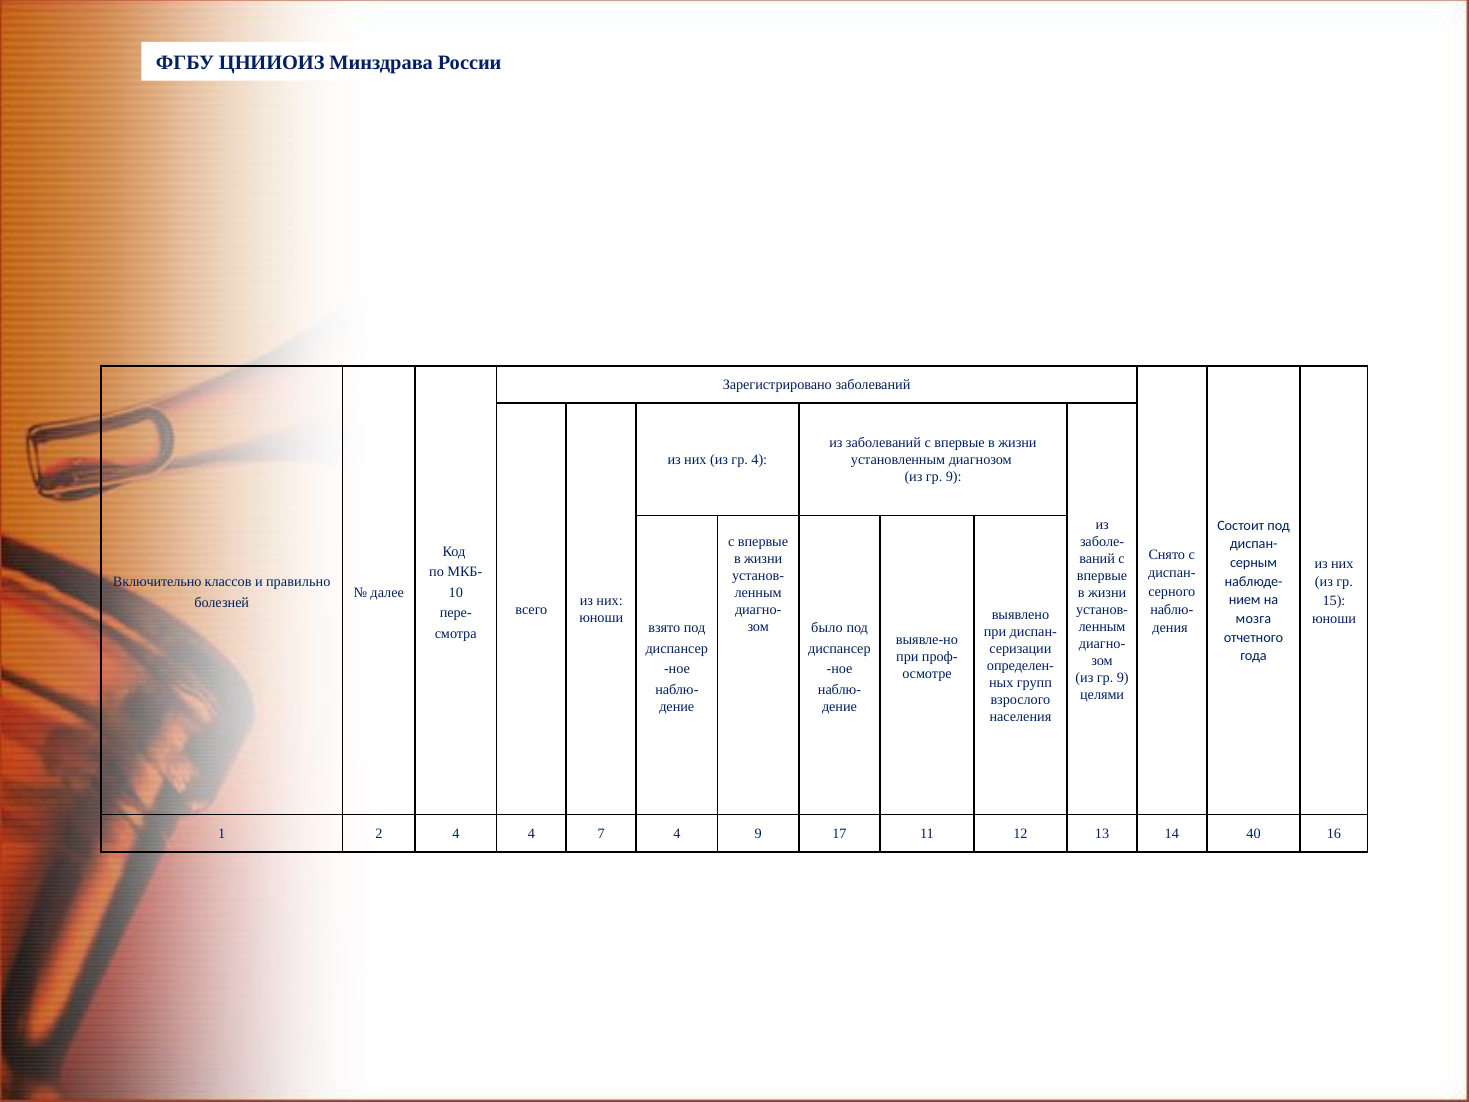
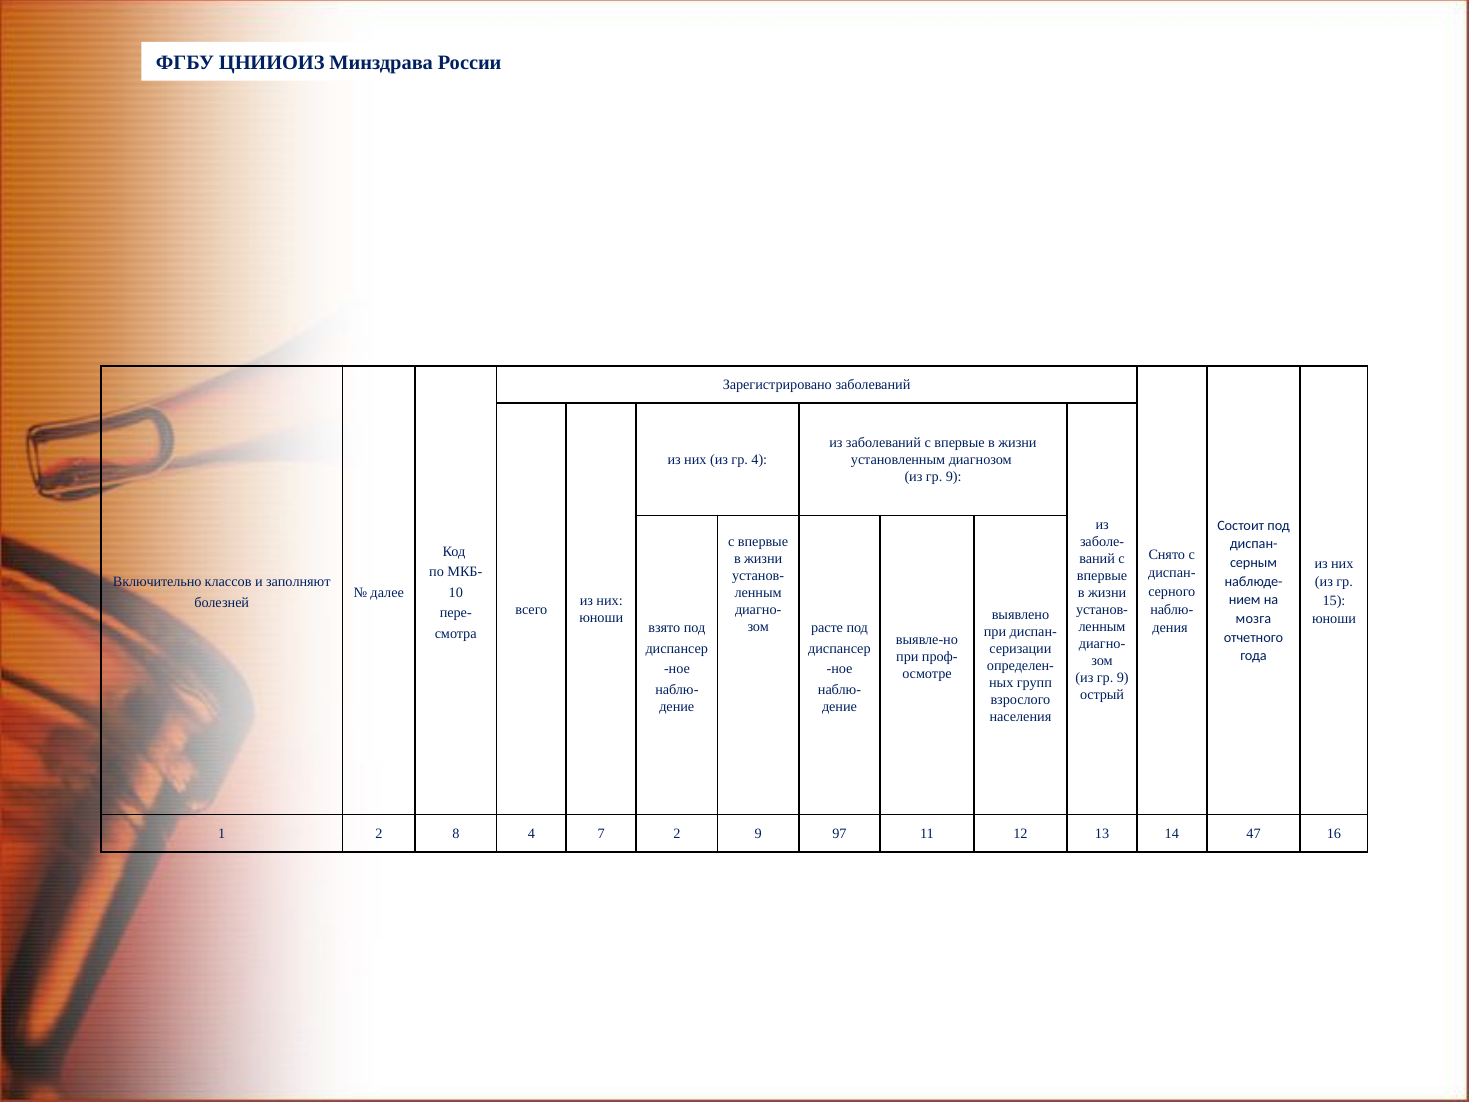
правильно: правильно -> заполняют
было: было -> расте
целями: целями -> острый
2 4: 4 -> 8
7 4: 4 -> 2
17: 17 -> 97
40: 40 -> 47
